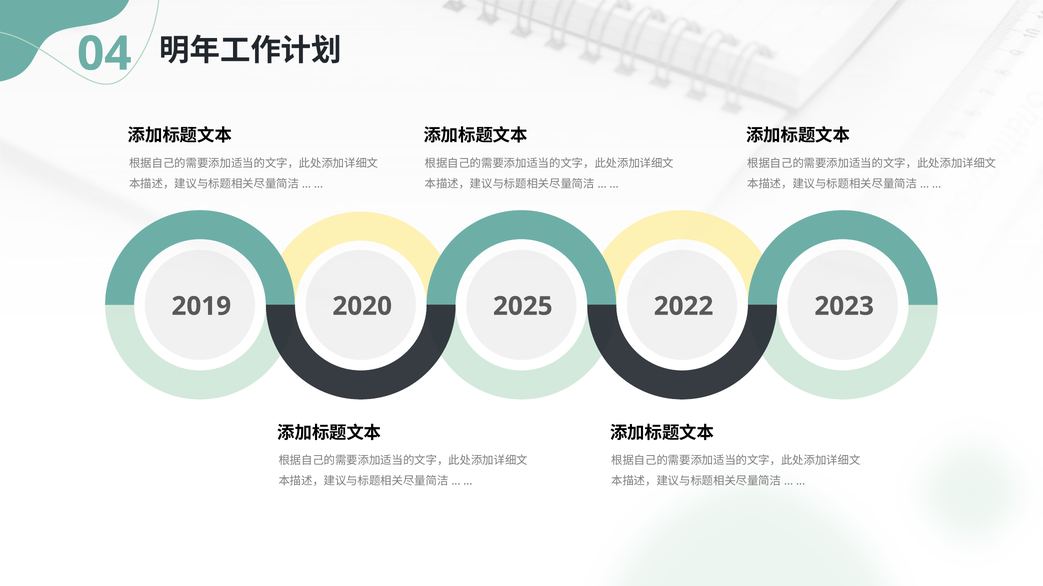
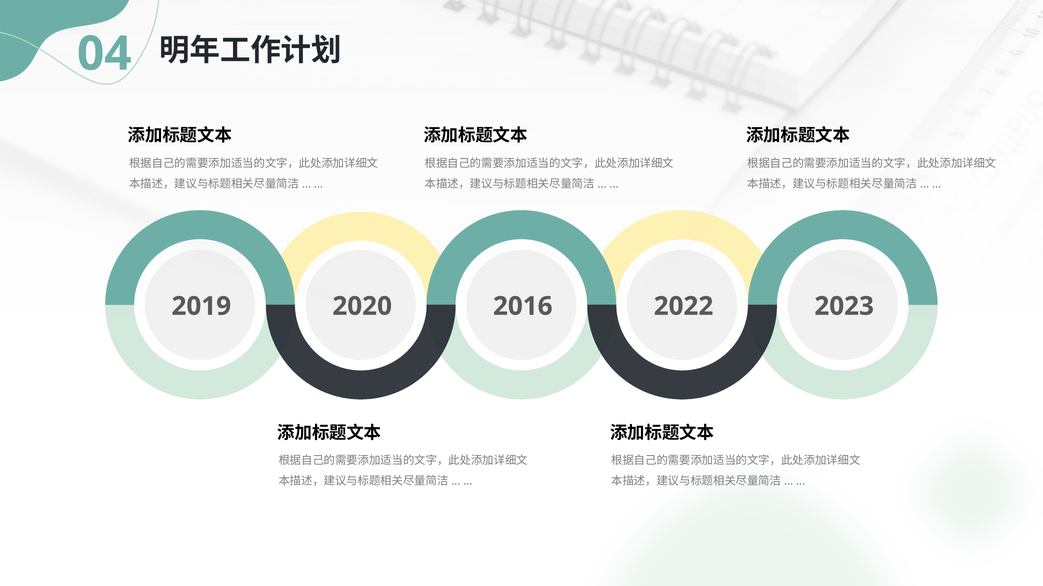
2025: 2025 -> 2016
